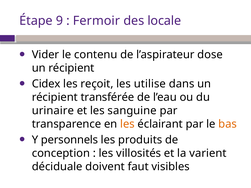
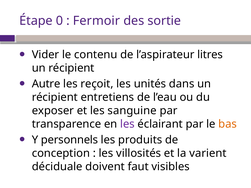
9: 9 -> 0
locale: locale -> sortie
dose: dose -> litres
Cidex: Cidex -> Autre
utilise: utilise -> unités
transférée: transférée -> entretiens
urinaire: urinaire -> exposer
les at (127, 124) colour: orange -> purple
